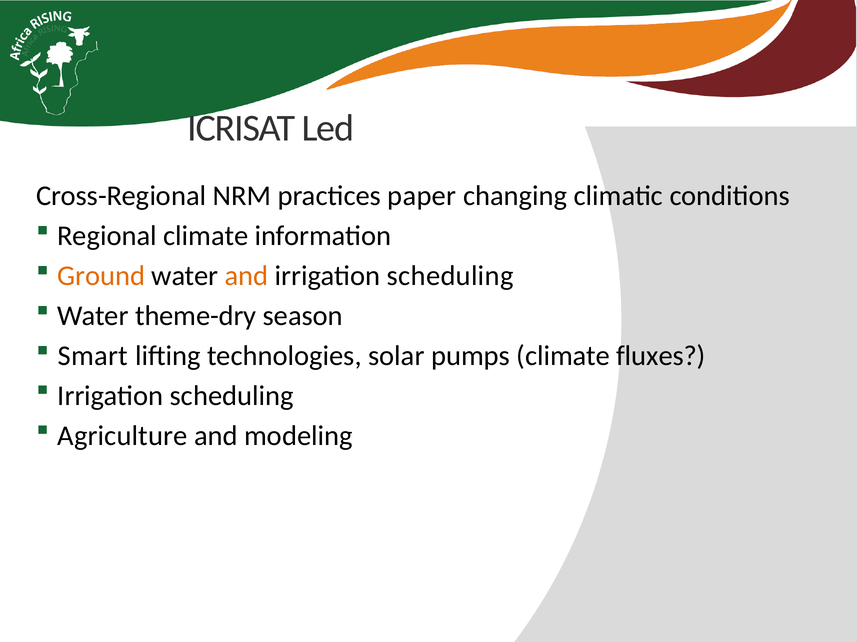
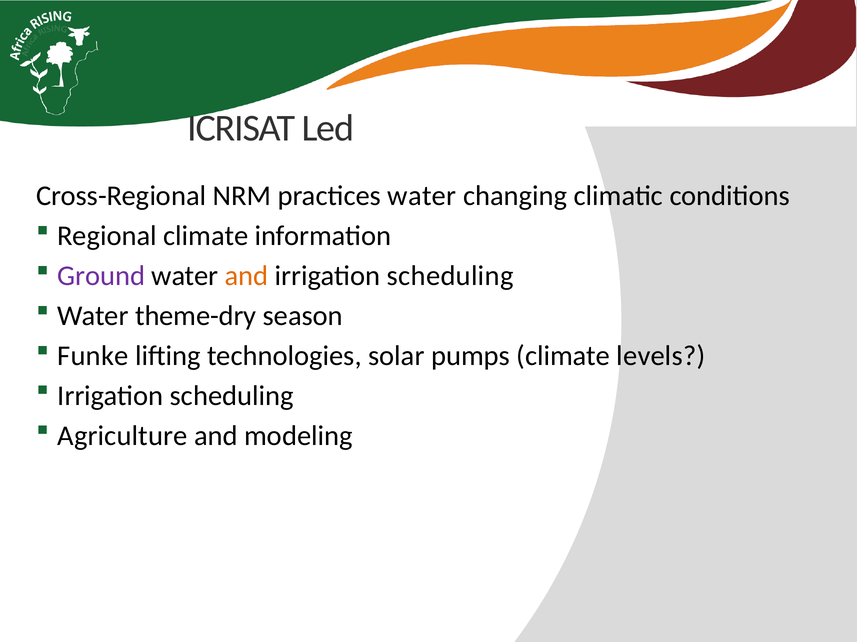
practices paper: paper -> water
Ground colour: orange -> purple
Smart: Smart -> Funke
fluxes: fluxes -> levels
